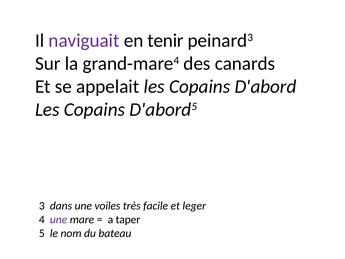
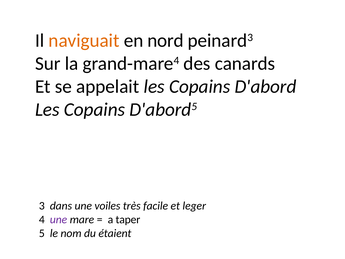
naviguait colour: purple -> orange
tenir: tenir -> nord
bateau: bateau -> étaient
